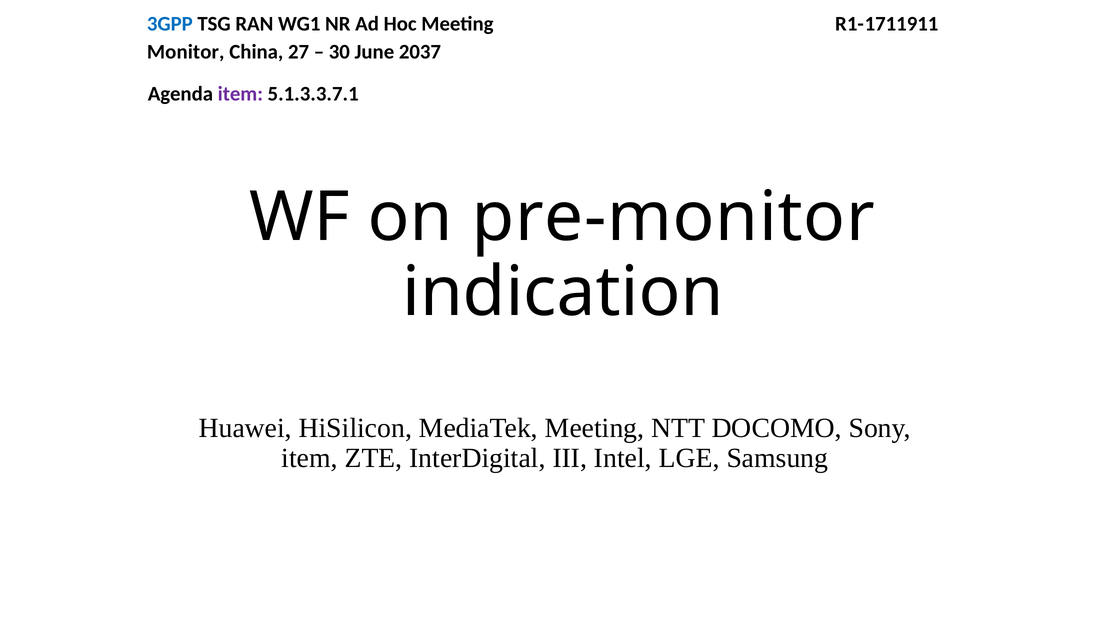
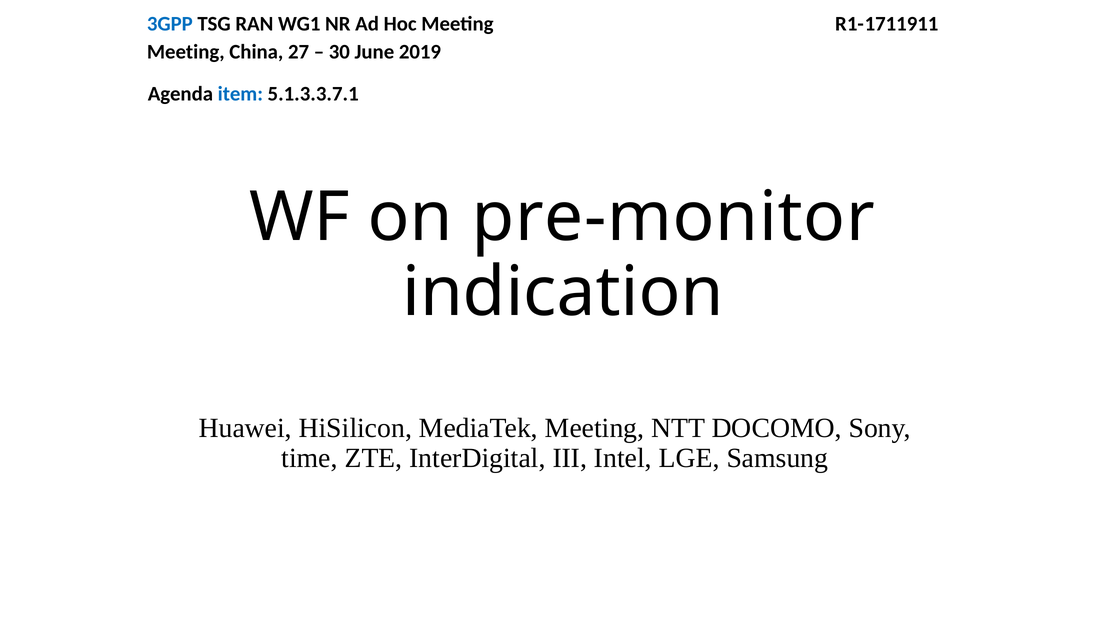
Monitor at (186, 52): Monitor -> Meeting
2037: 2037 -> 2019
item at (240, 94) colour: purple -> blue
item at (310, 458): item -> time
